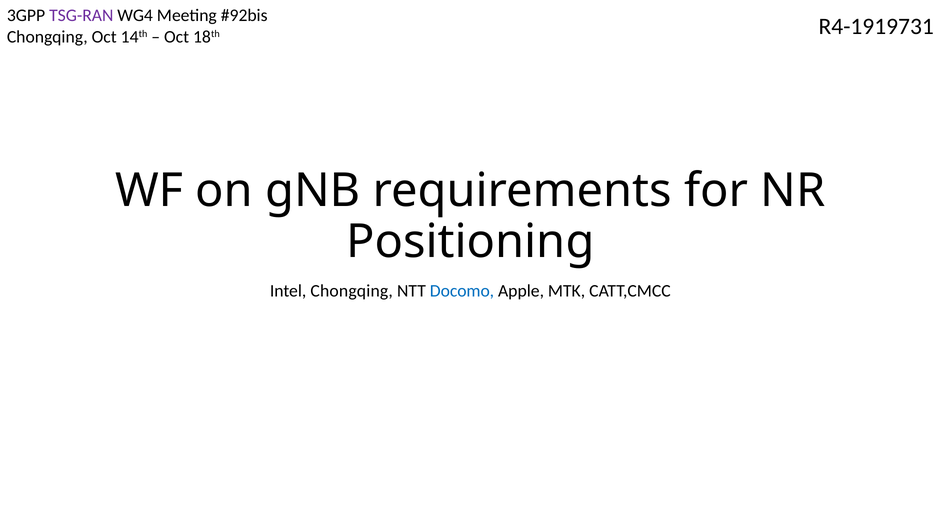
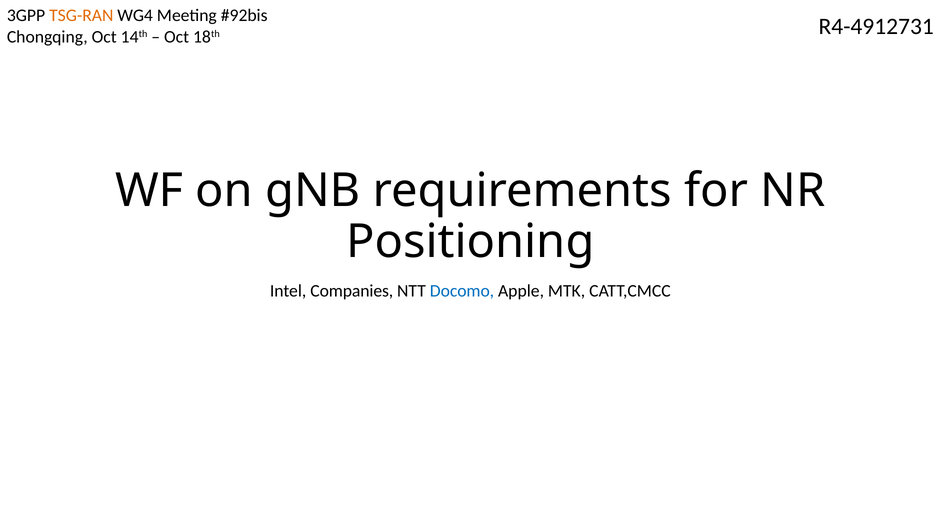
TSG-RAN colour: purple -> orange
R4-1919731: R4-1919731 -> R4-4912731
Intel Chongqing: Chongqing -> Companies
